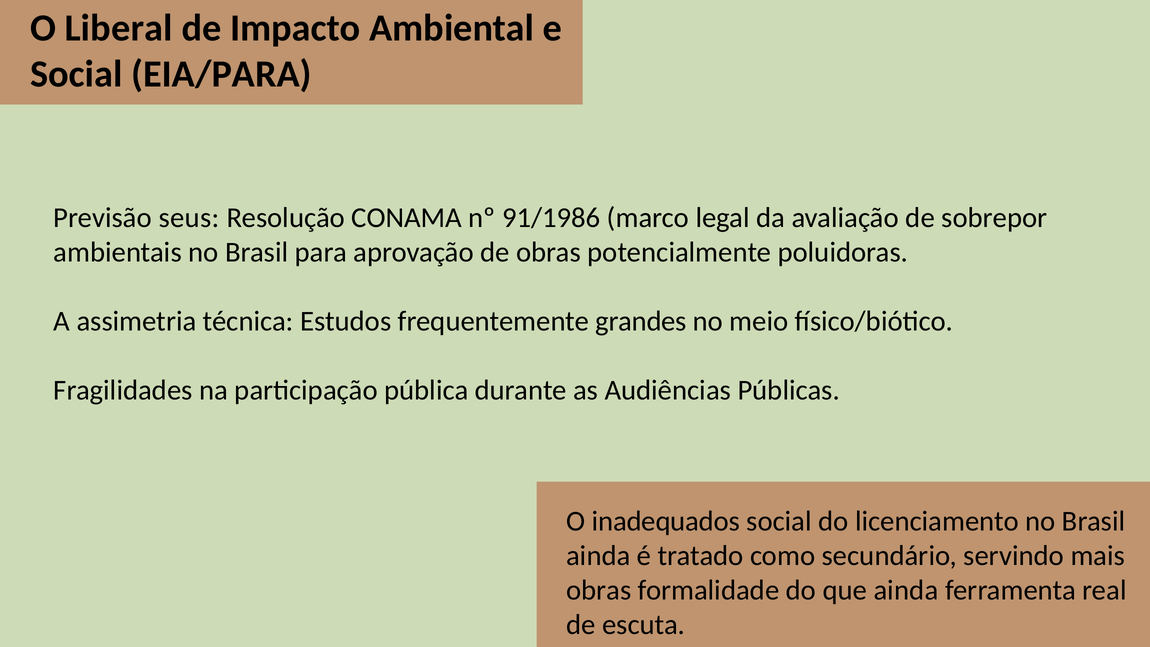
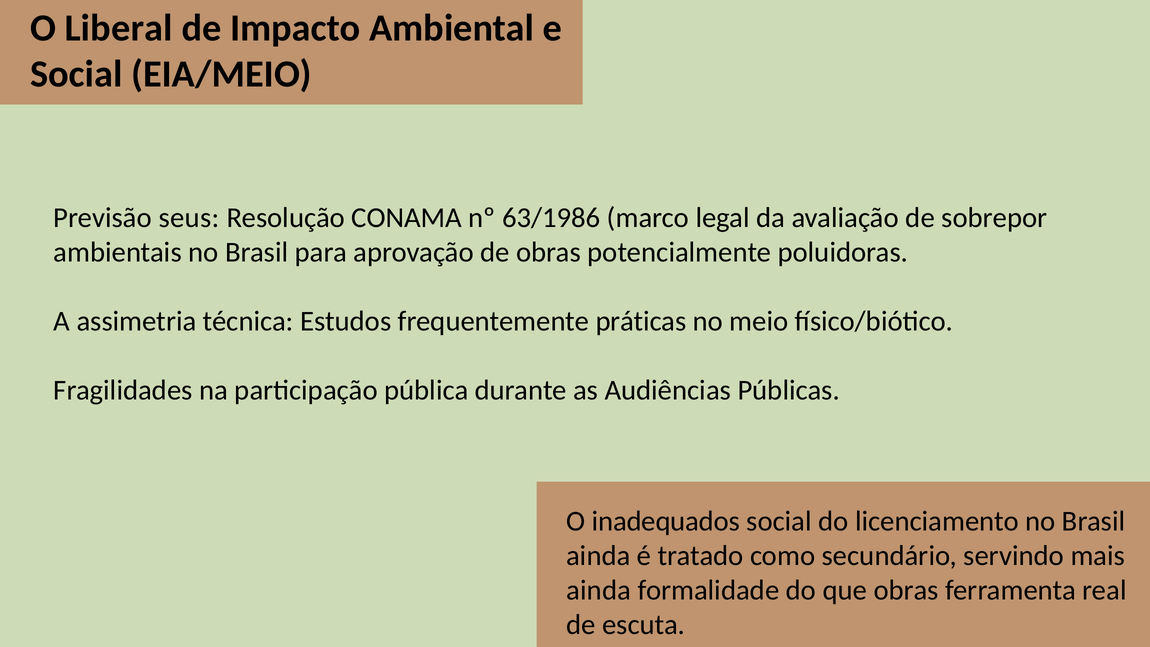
EIA/PARA: EIA/PARA -> EIA/MEIO
91/1986: 91/1986 -> 63/1986
grandes: grandes -> práticas
obras at (599, 590): obras -> ainda
que ainda: ainda -> obras
